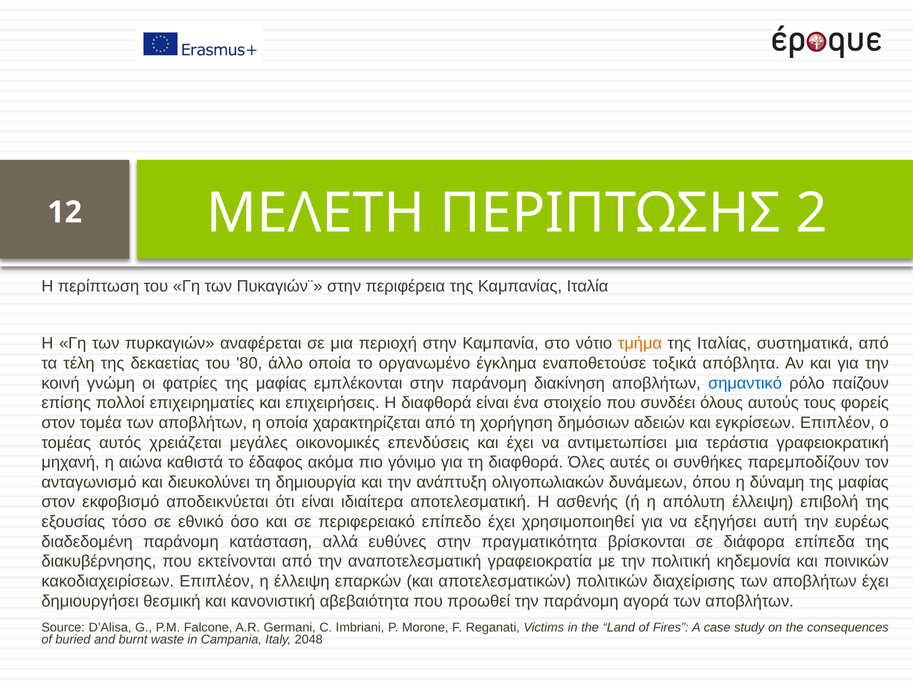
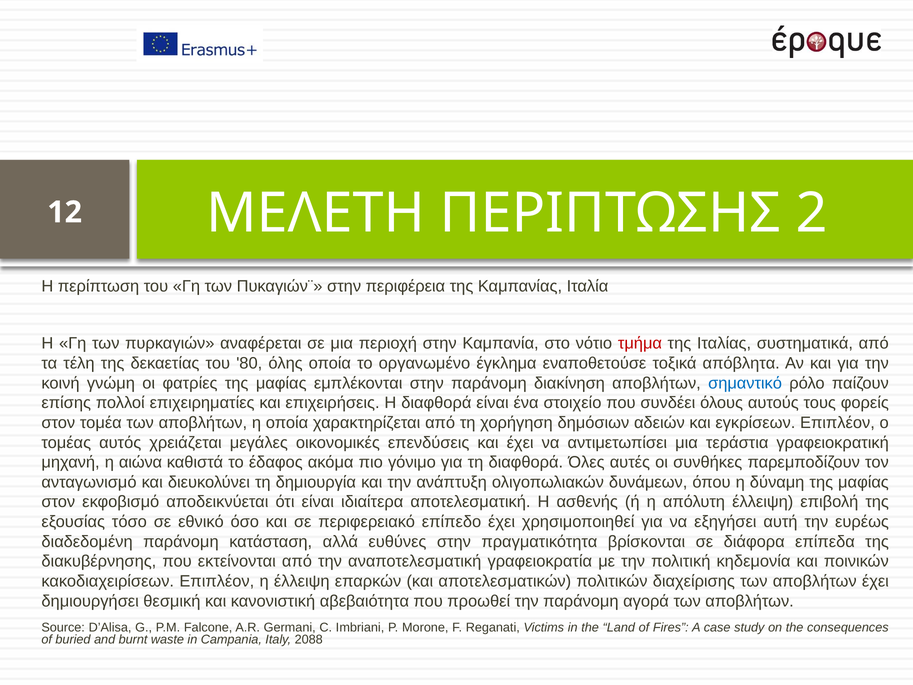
τμήμα colour: orange -> red
άλλο: άλλο -> όλης
2048: 2048 -> 2088
